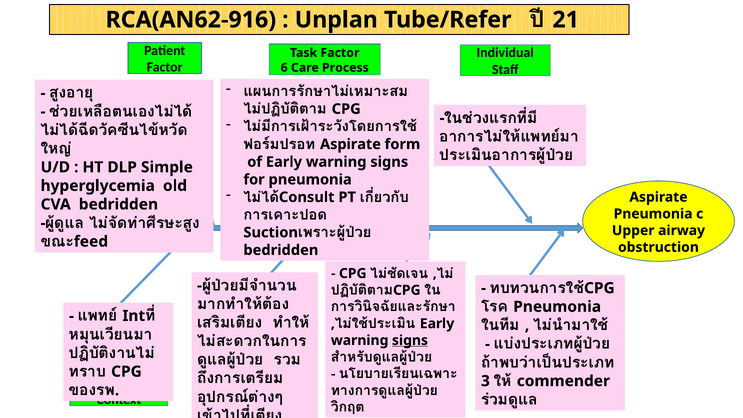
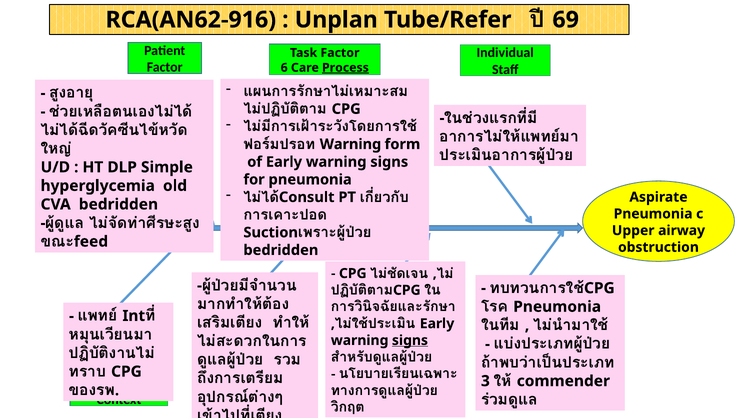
21: 21 -> 69
Process underline: none -> present
Aspirate at (350, 144): Aspirate -> Warning
